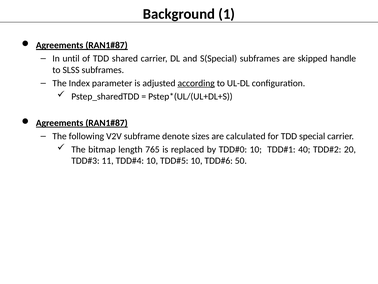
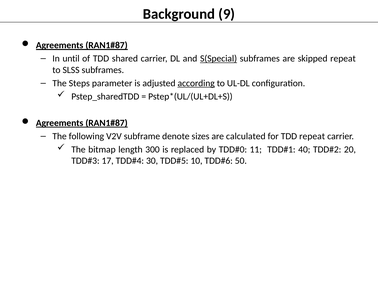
1: 1 -> 9
S(Special underline: none -> present
skipped handle: handle -> repeat
Index: Index -> Steps
TDD special: special -> repeat
765: 765 -> 300
10 at (256, 149): 10 -> 11
11: 11 -> 17
10 at (152, 161): 10 -> 30
